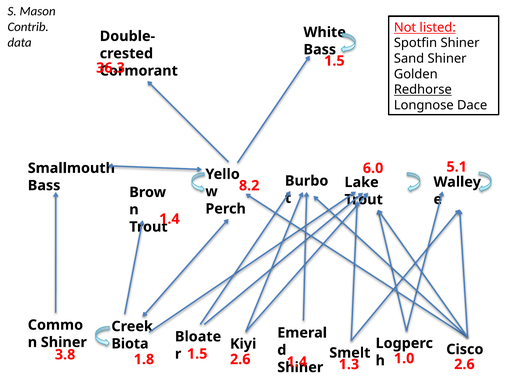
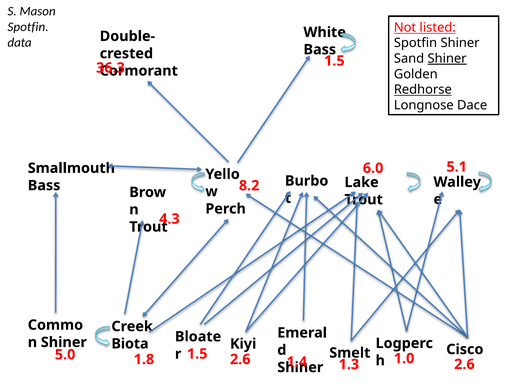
Contrib at (28, 27): Contrib -> Spotfin
Shiner at (447, 58) underline: none -> present
1.4 at (169, 219): 1.4 -> 4.3
3.8: 3.8 -> 5.0
